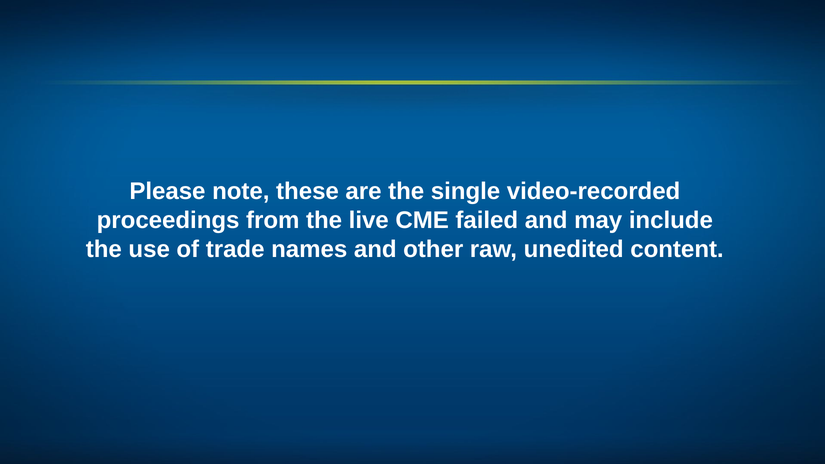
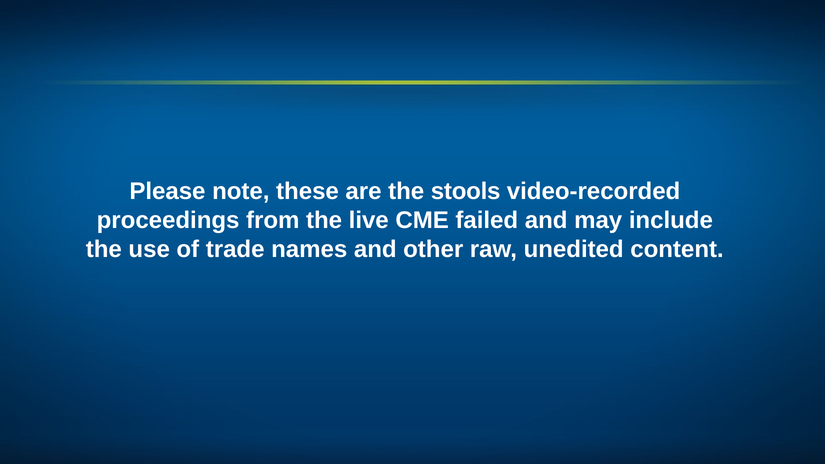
single: single -> stools
